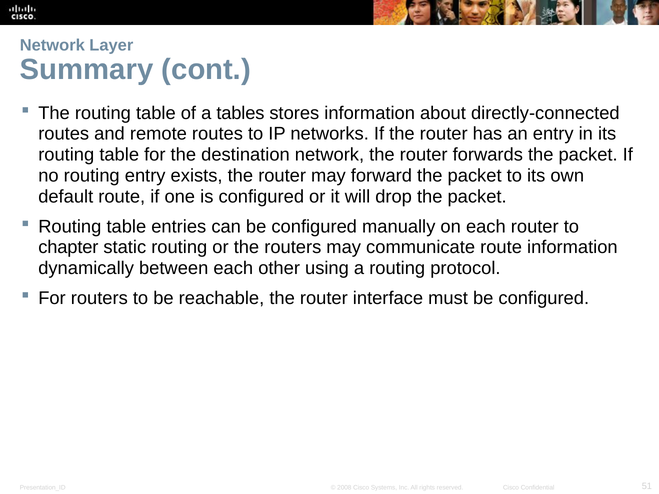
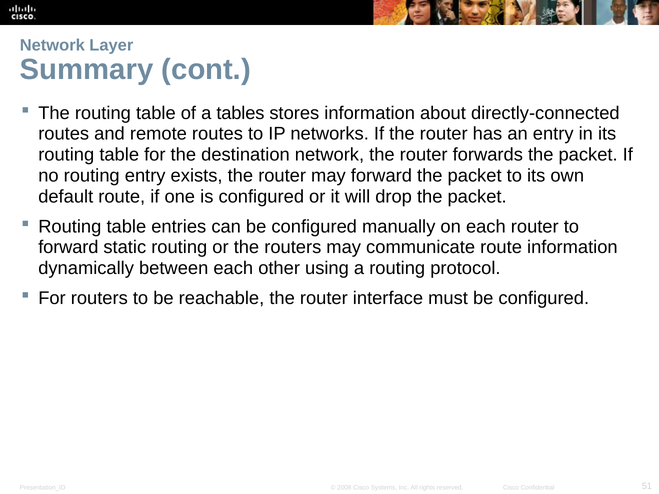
chapter at (68, 248): chapter -> forward
